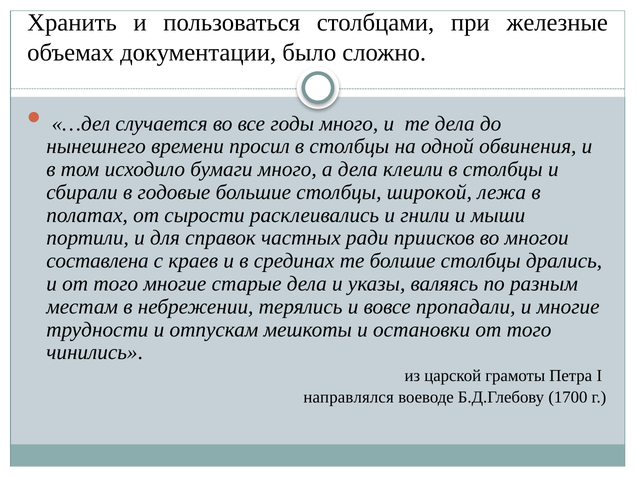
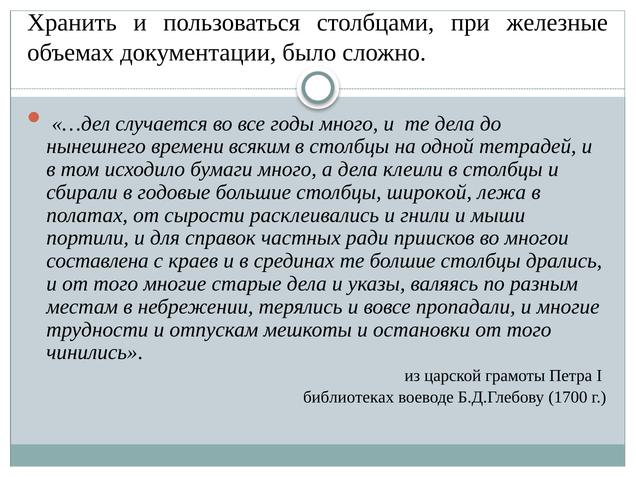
просил: просил -> всяким
обвинения: обвинения -> тетрадей
направлялся: направлялся -> библиотеках
